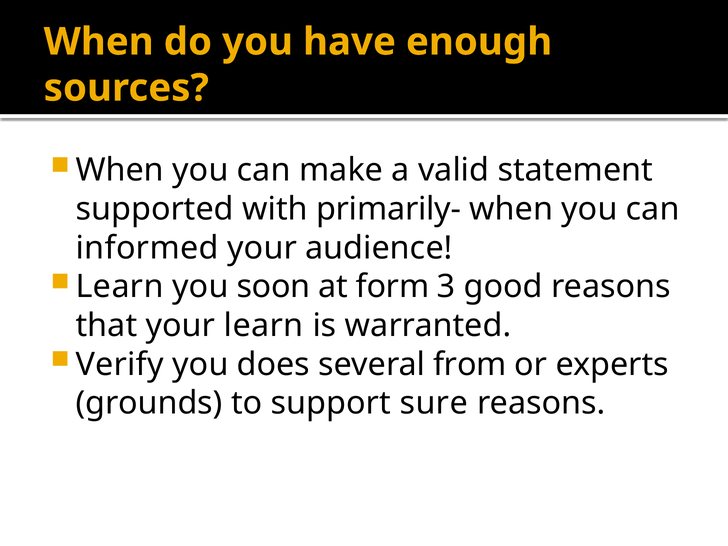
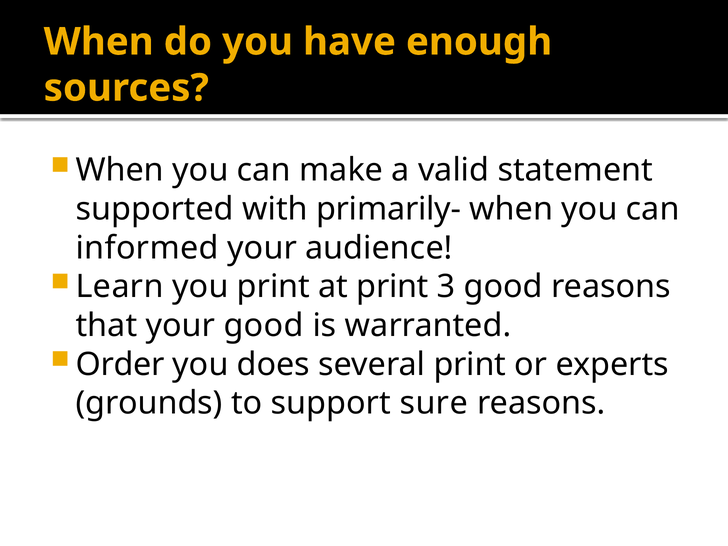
you soon: soon -> print
at form: form -> print
your learn: learn -> good
Verify: Verify -> Order
several from: from -> print
